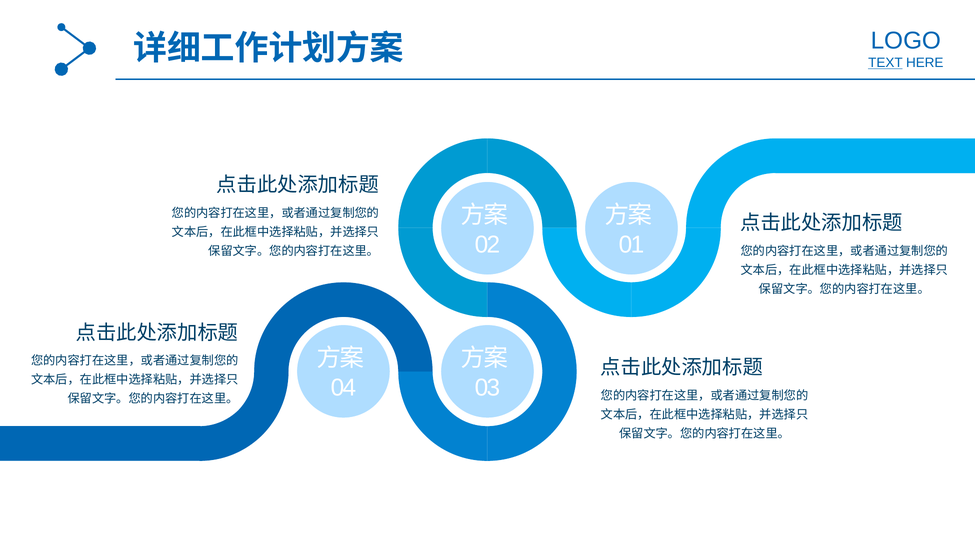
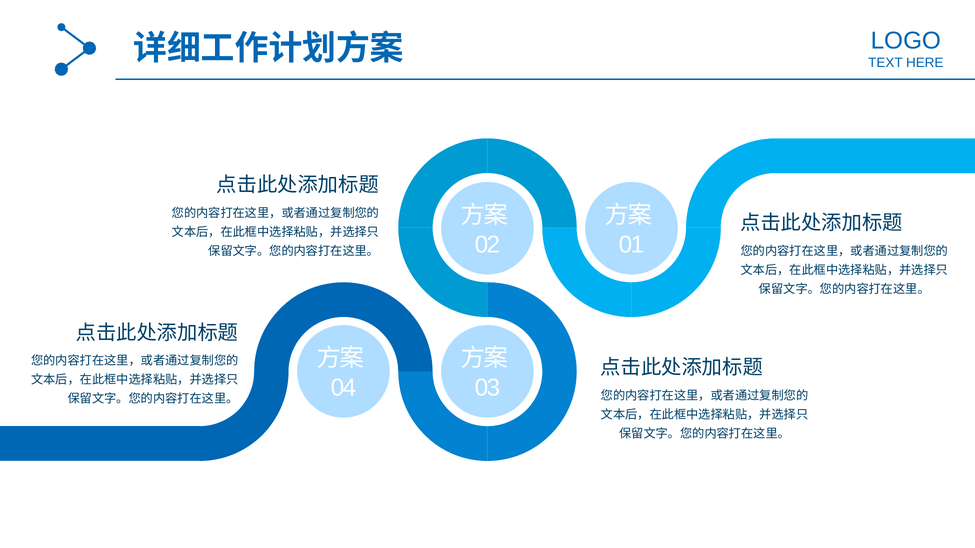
TEXT underline: present -> none
